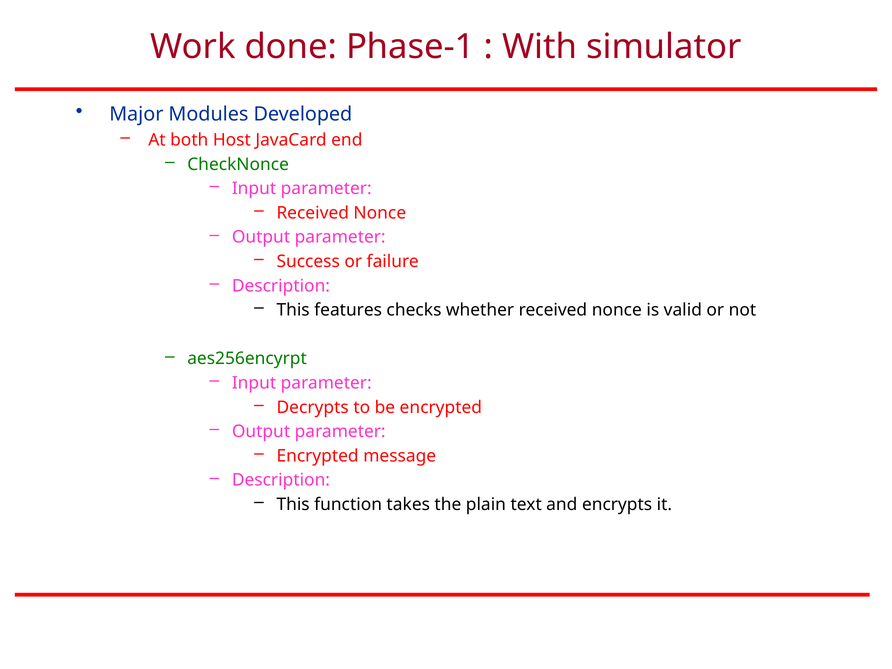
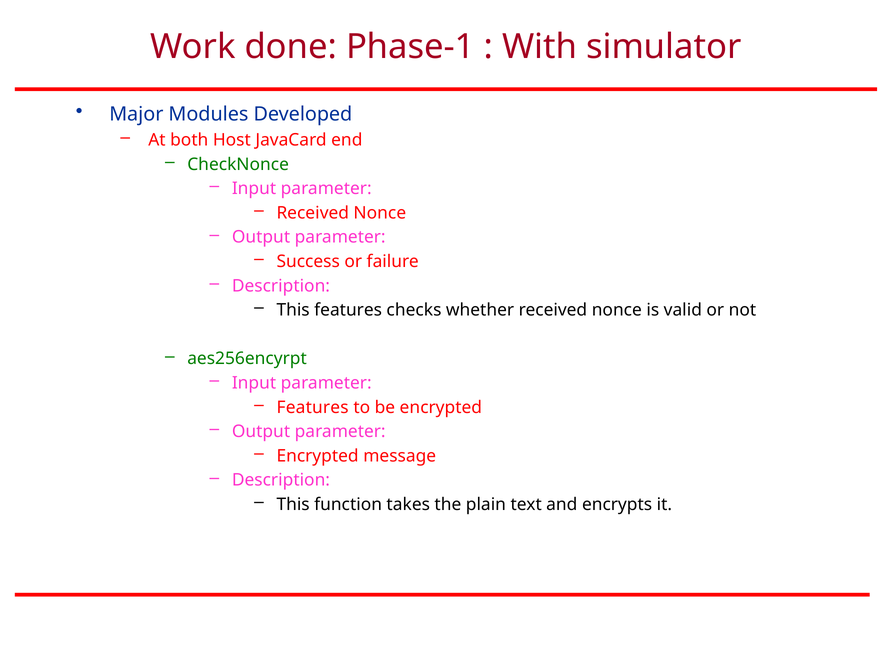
Decrypts at (313, 407): Decrypts -> Features
